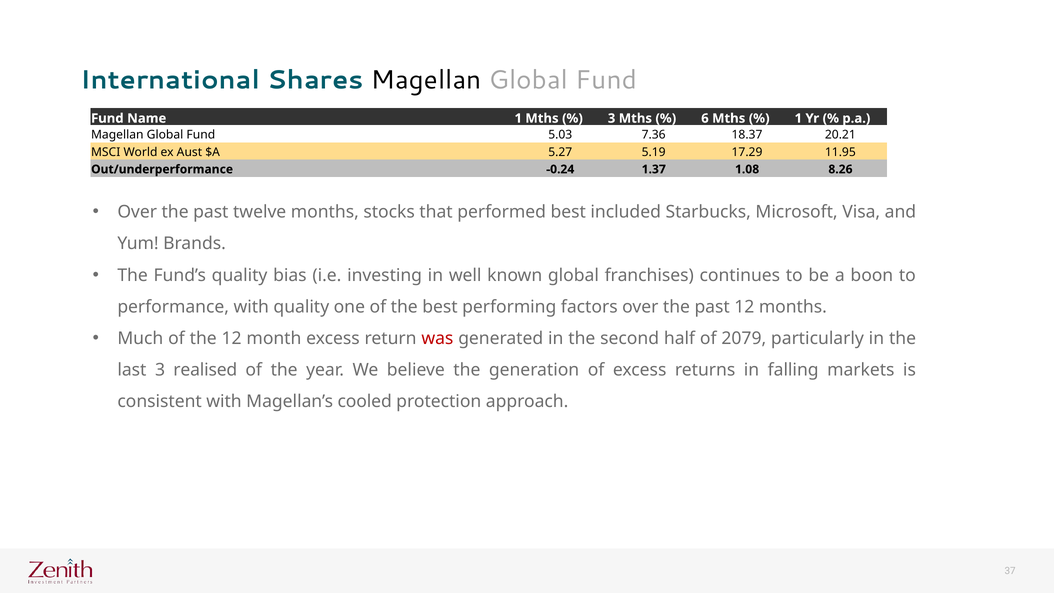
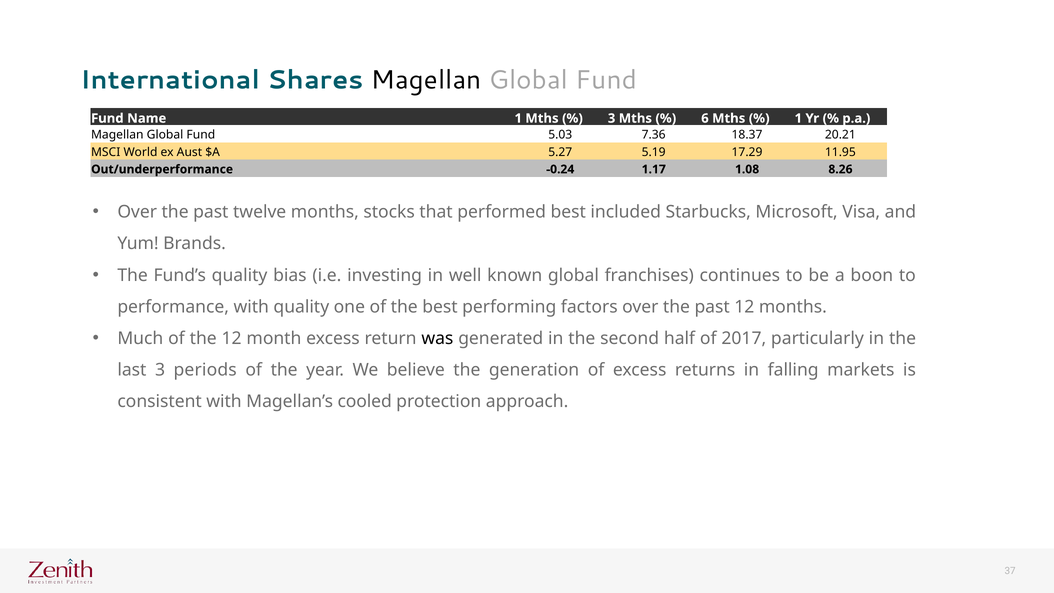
1.37: 1.37 -> 1.17
was colour: red -> black
2079: 2079 -> 2017
realised: realised -> periods
